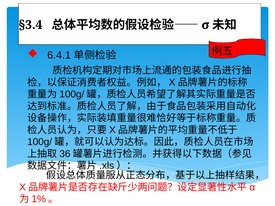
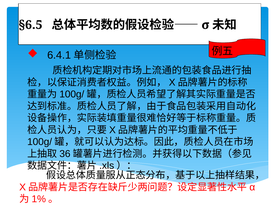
§3.4: §3.4 -> §6.5
